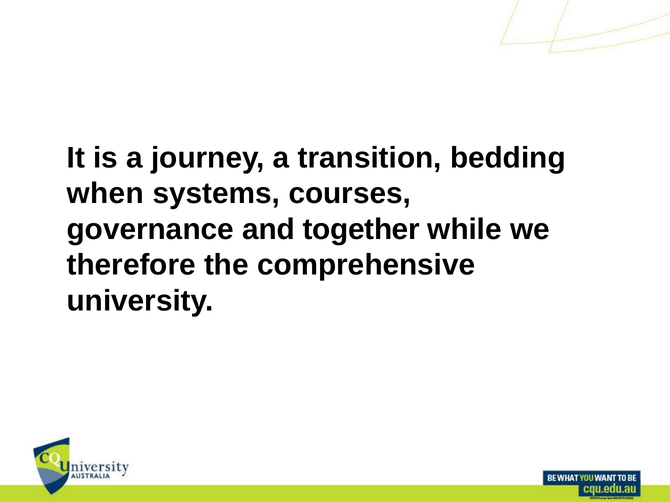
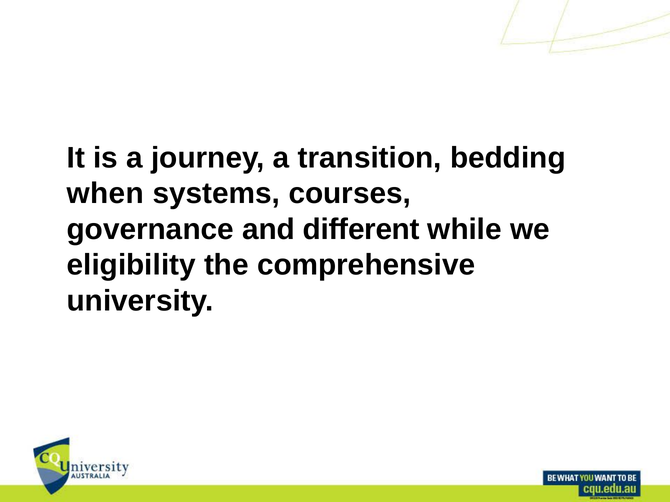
together: together -> different
therefore: therefore -> eligibility
